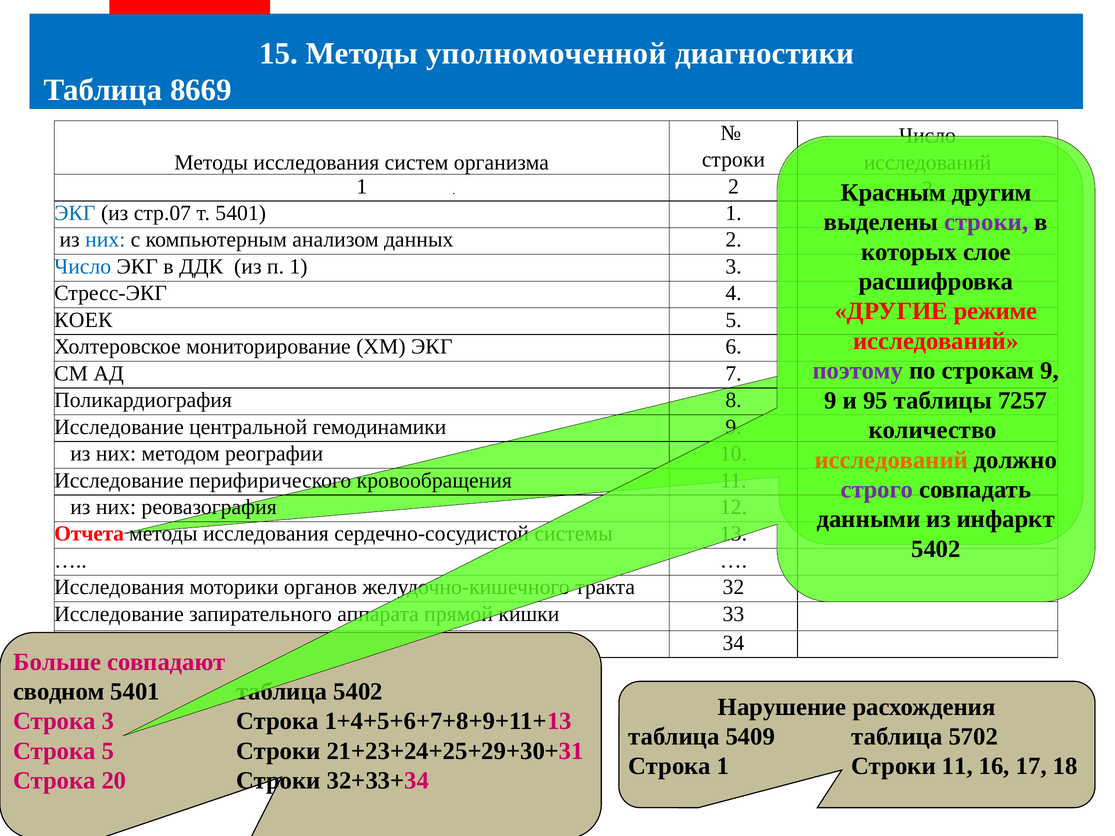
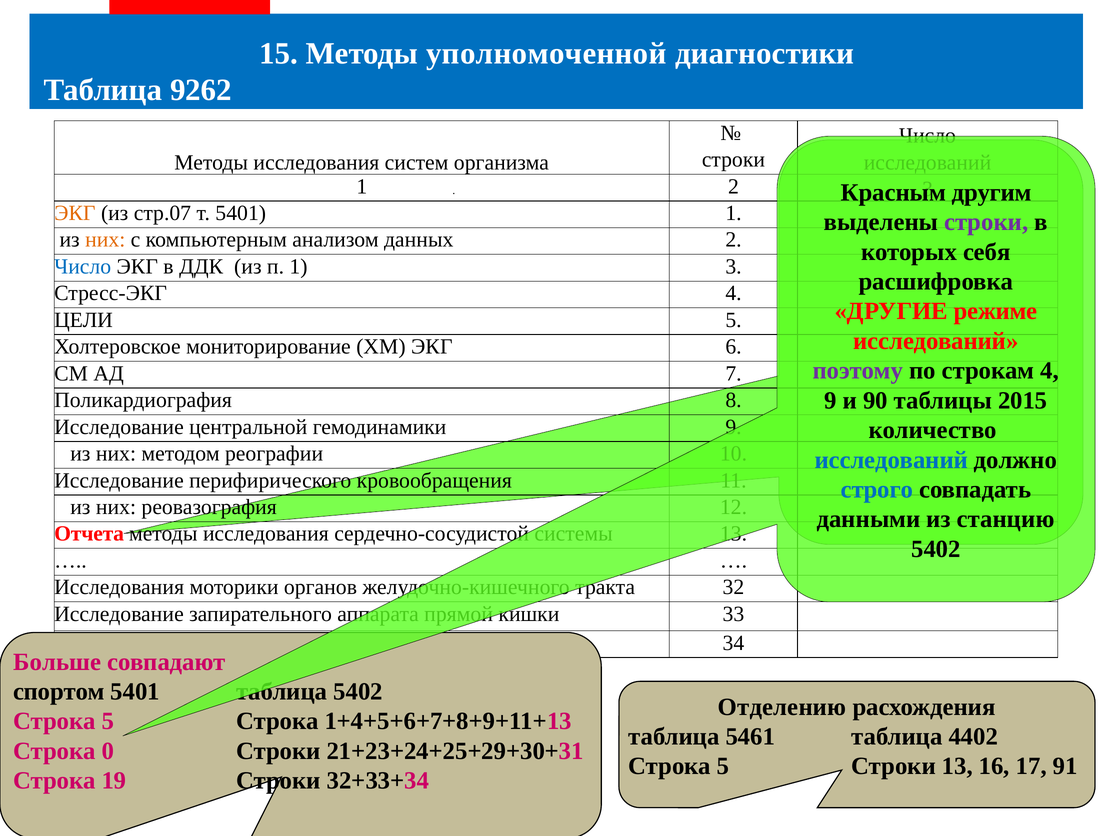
8669: 8669 -> 9262
ЭКГ at (75, 213) colour: blue -> orange
них at (105, 240) colour: blue -> orange
слое: слое -> себя
КОЕК: КОЕК -> ЦЕЛИ
строкам 9: 9 -> 4
95: 95 -> 90
7257: 7257 -> 2015
исследований at (891, 460) colour: orange -> blue
строго colour: purple -> blue
инфаркт: инфаркт -> станцию
сводном: сводном -> спортом
Нарушение: Нарушение -> Отделению
3 at (108, 722): 3 -> 5
5409: 5409 -> 5461
5702: 5702 -> 4402
Строка 5: 5 -> 0
1 at (723, 766): 1 -> 5
Строки 11: 11 -> 13
18: 18 -> 91
20: 20 -> 19
